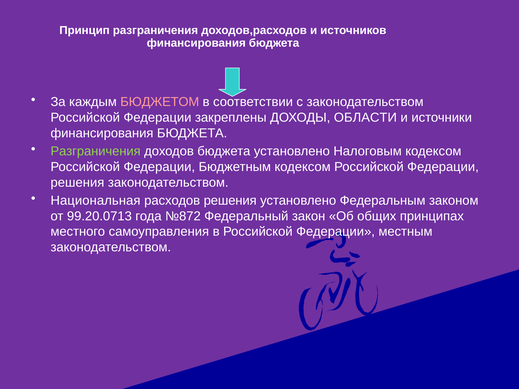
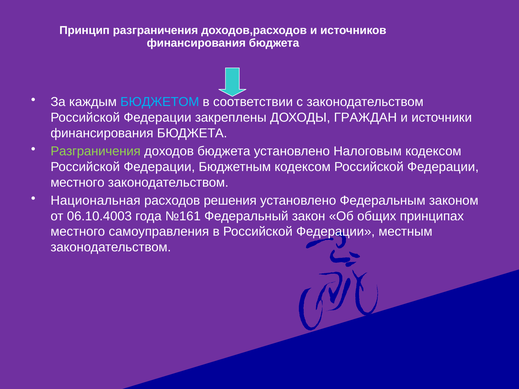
БЮДЖЕТОМ colour: pink -> light blue
ОБЛАСТИ: ОБЛАСТИ -> ГРАЖДАН
решения at (77, 183): решения -> местного
99.20.0713: 99.20.0713 -> 06.10.4003
№872: №872 -> №161
